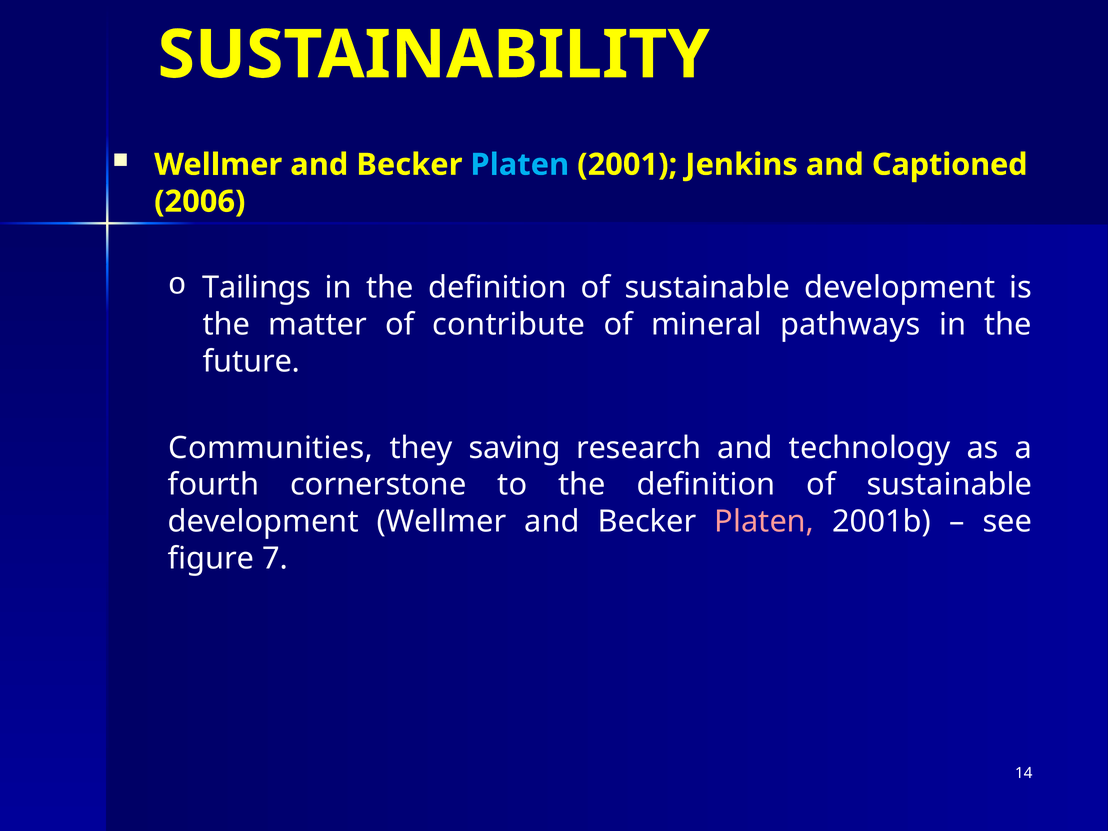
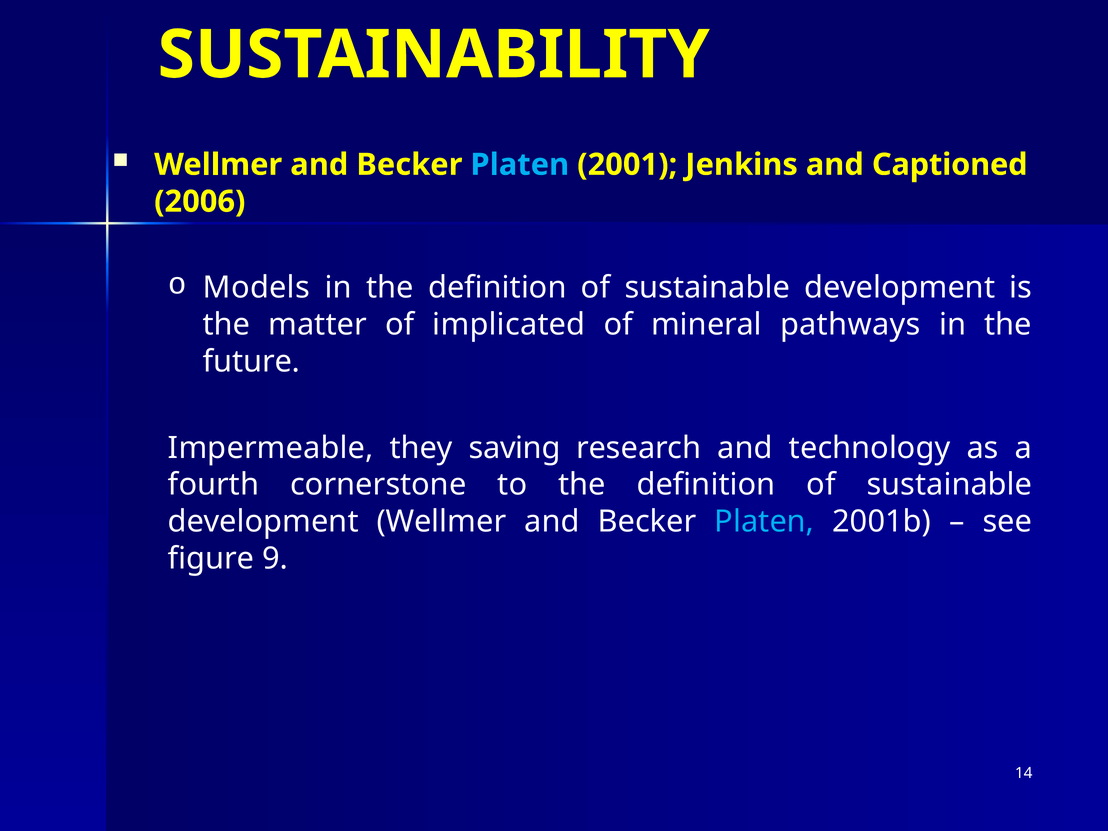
Tailings: Tailings -> Models
contribute: contribute -> implicated
Communities: Communities -> Impermeable
Platen at (764, 522) colour: pink -> light blue
7: 7 -> 9
